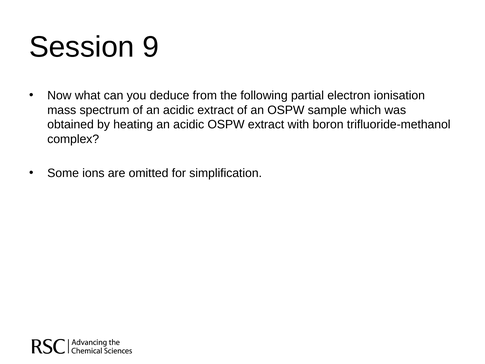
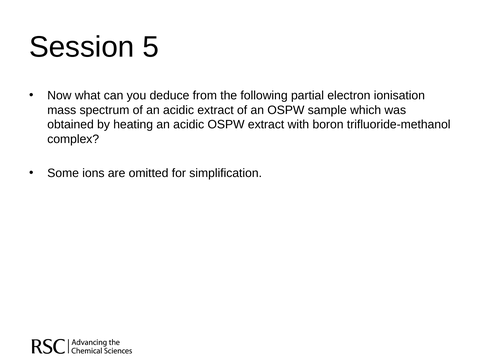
9: 9 -> 5
